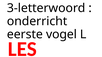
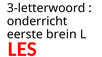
vogel: vogel -> brein
